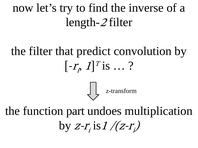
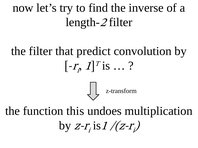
part: part -> this
